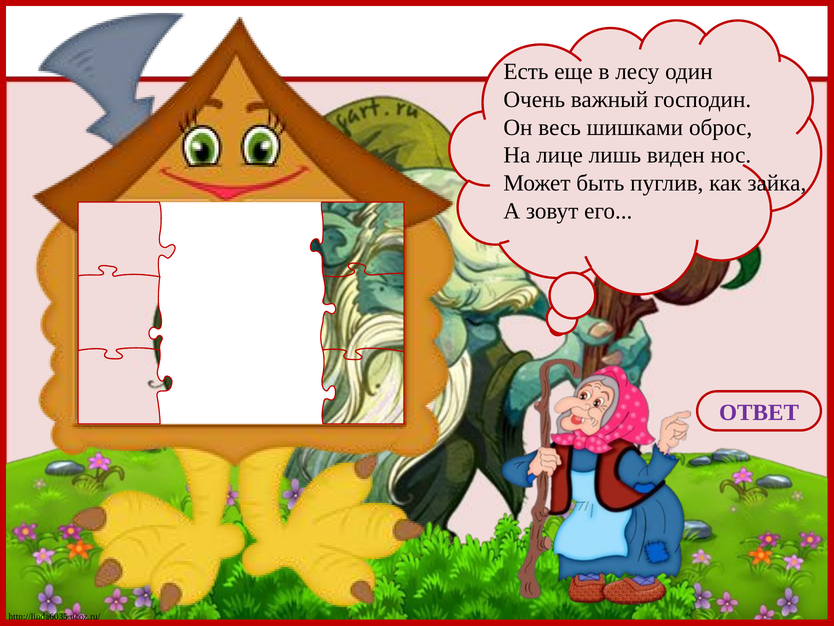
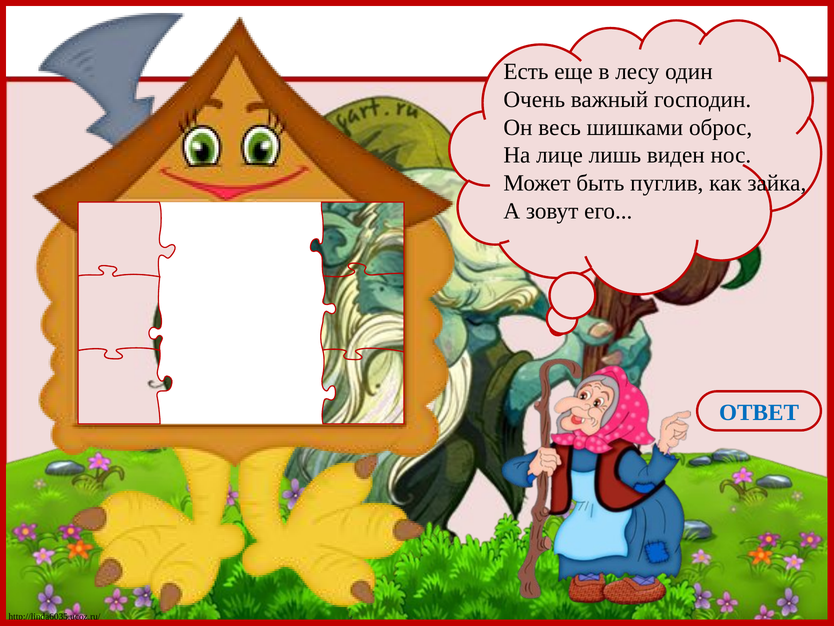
ОТВЕТ colour: purple -> blue
